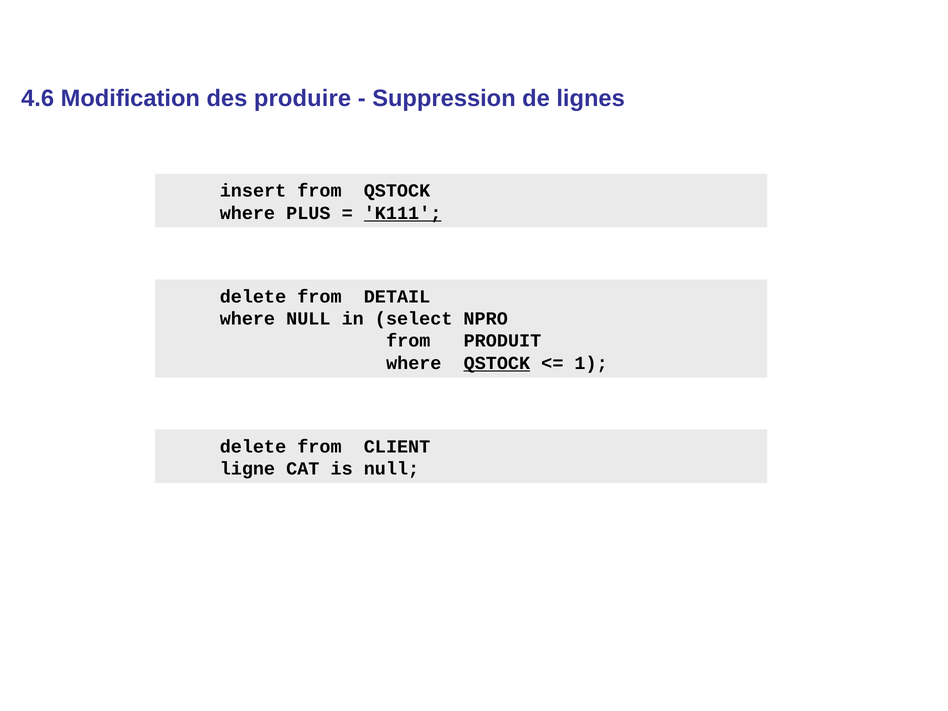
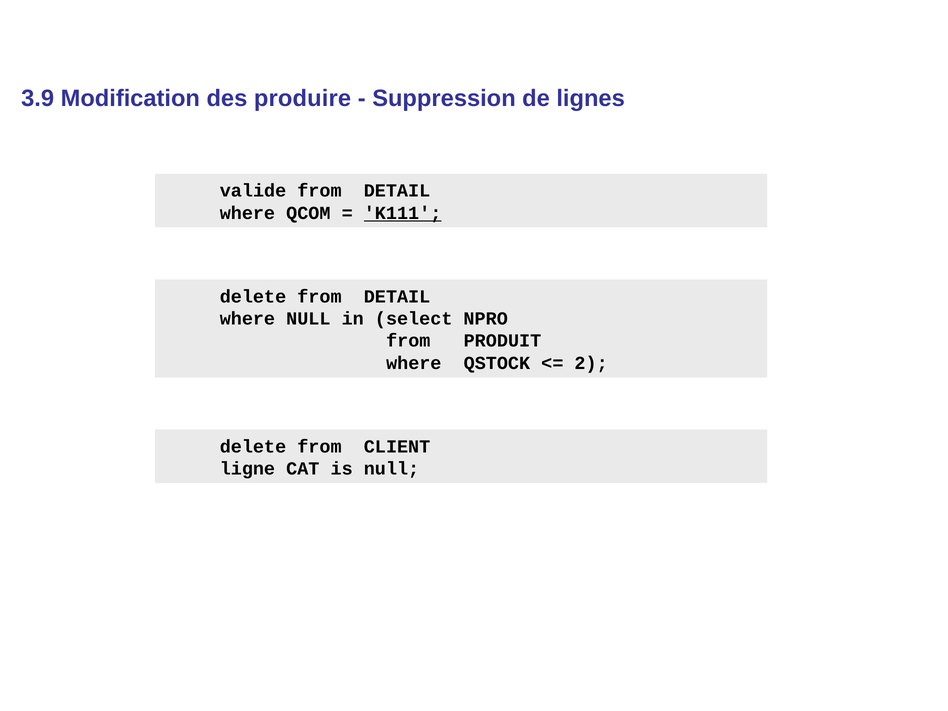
4.6: 4.6 -> 3.9
insert: insert -> valide
QSTOCK at (397, 191): QSTOCK -> DETAIL
PLUS: PLUS -> QCOM
QSTOCK at (497, 363) underline: present -> none
1: 1 -> 2
